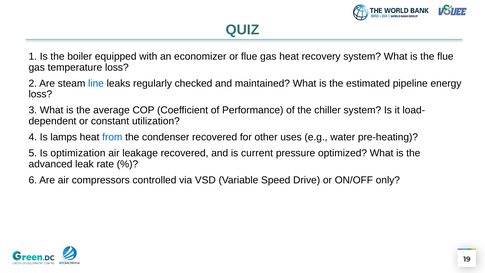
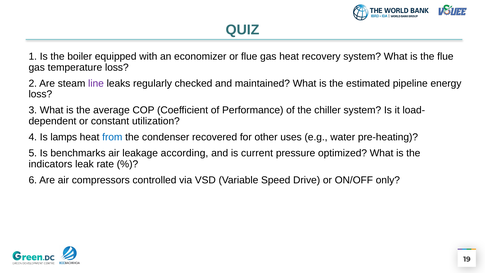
line colour: blue -> purple
optimization: optimization -> benchmarks
leakage recovered: recovered -> according
advanced: advanced -> indicators
